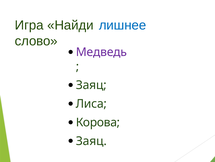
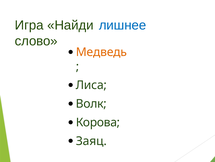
Медведь colour: purple -> orange
Заяц at (91, 85): Заяц -> Лиса
Лиса: Лиса -> Волк
